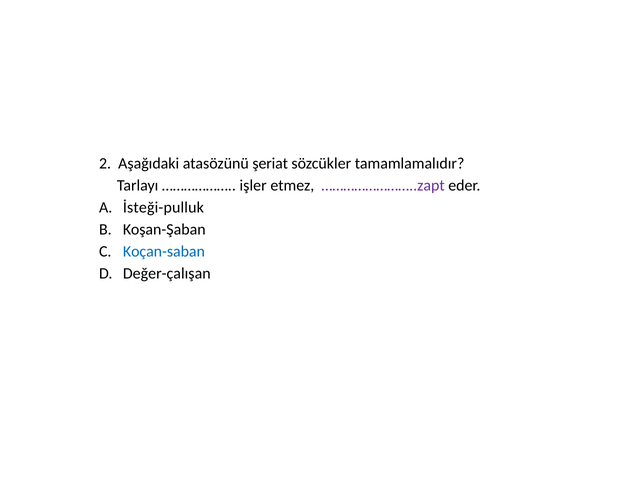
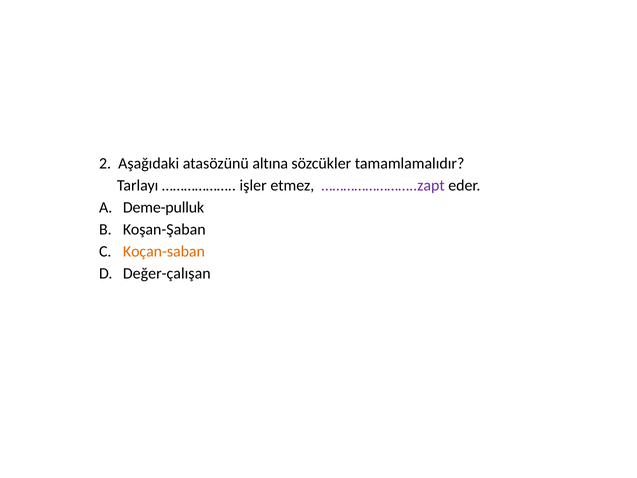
şeriat: şeriat -> altına
İsteği-pulluk: İsteği-pulluk -> Deme-pulluk
Koçan-saban colour: blue -> orange
